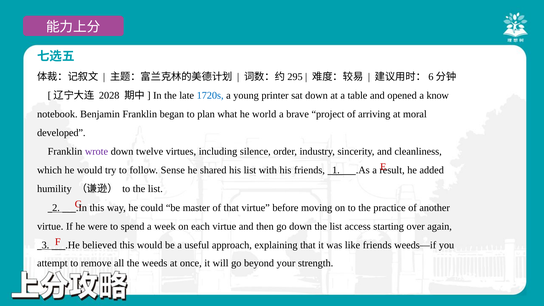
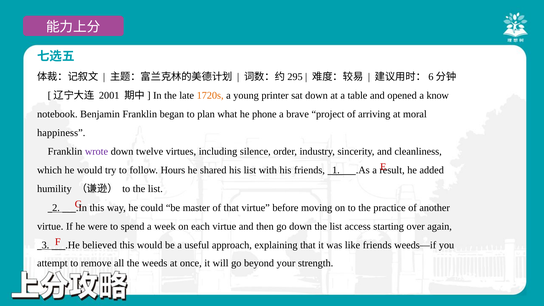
2028: 2028 -> 2001
1720s colour: blue -> orange
world: world -> phone
developed: developed -> happiness
Sense: Sense -> Hours
